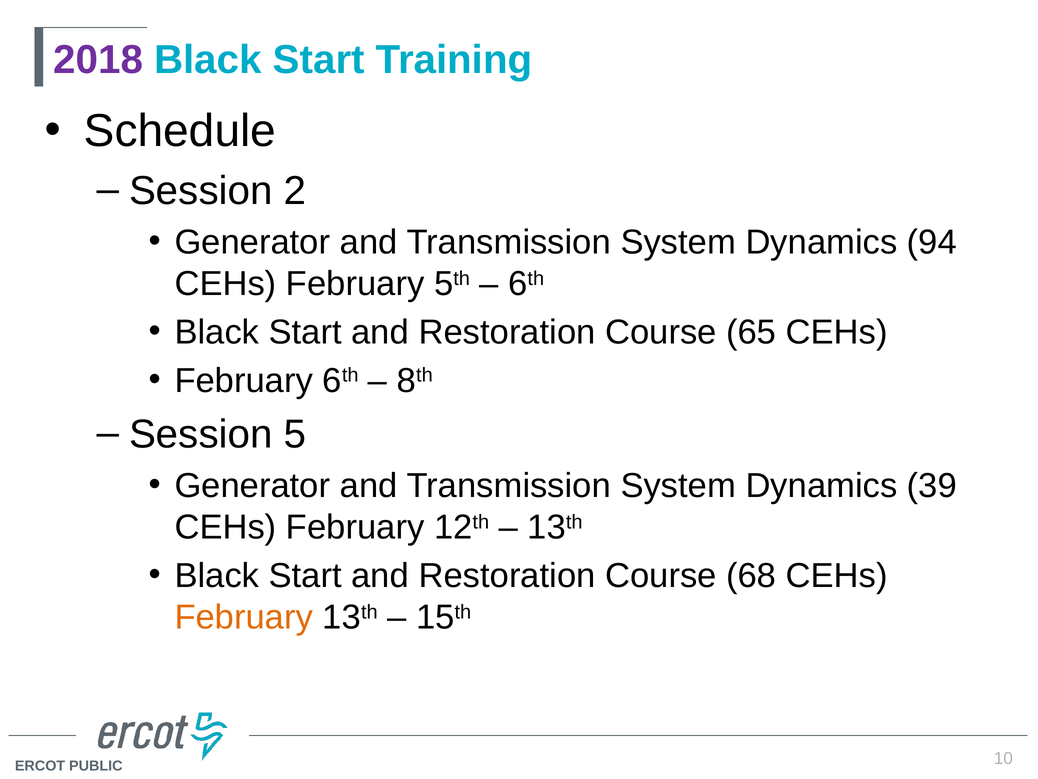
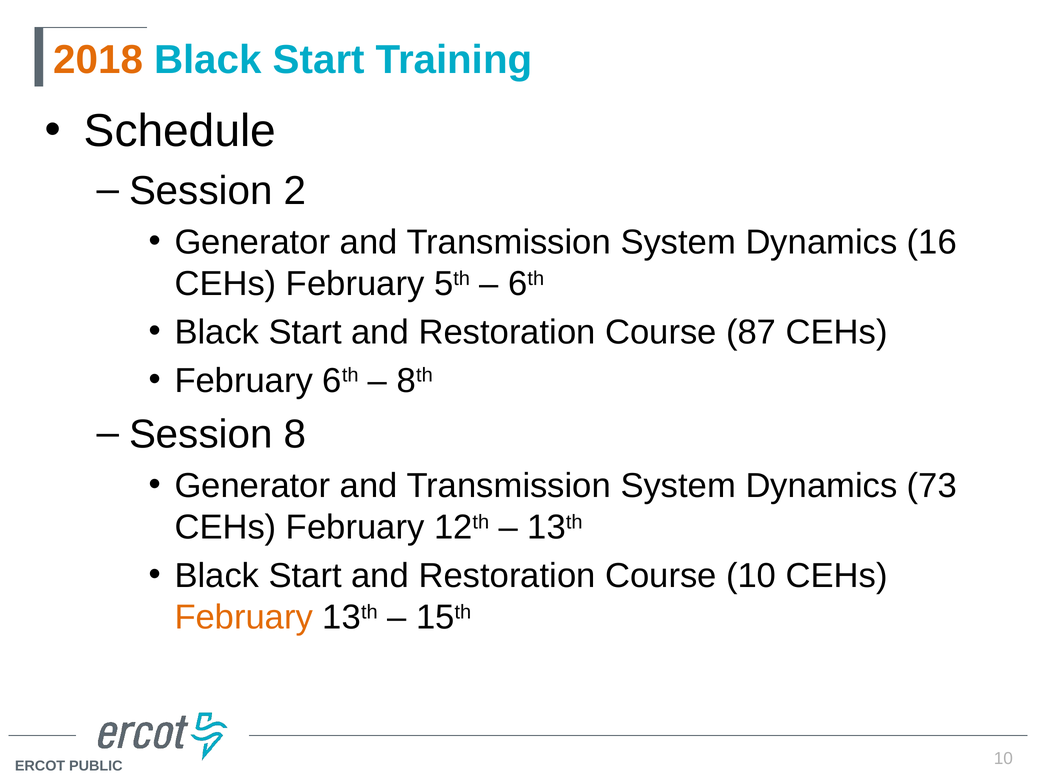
2018 colour: purple -> orange
94: 94 -> 16
65: 65 -> 87
5: 5 -> 8
39: 39 -> 73
Course 68: 68 -> 10
